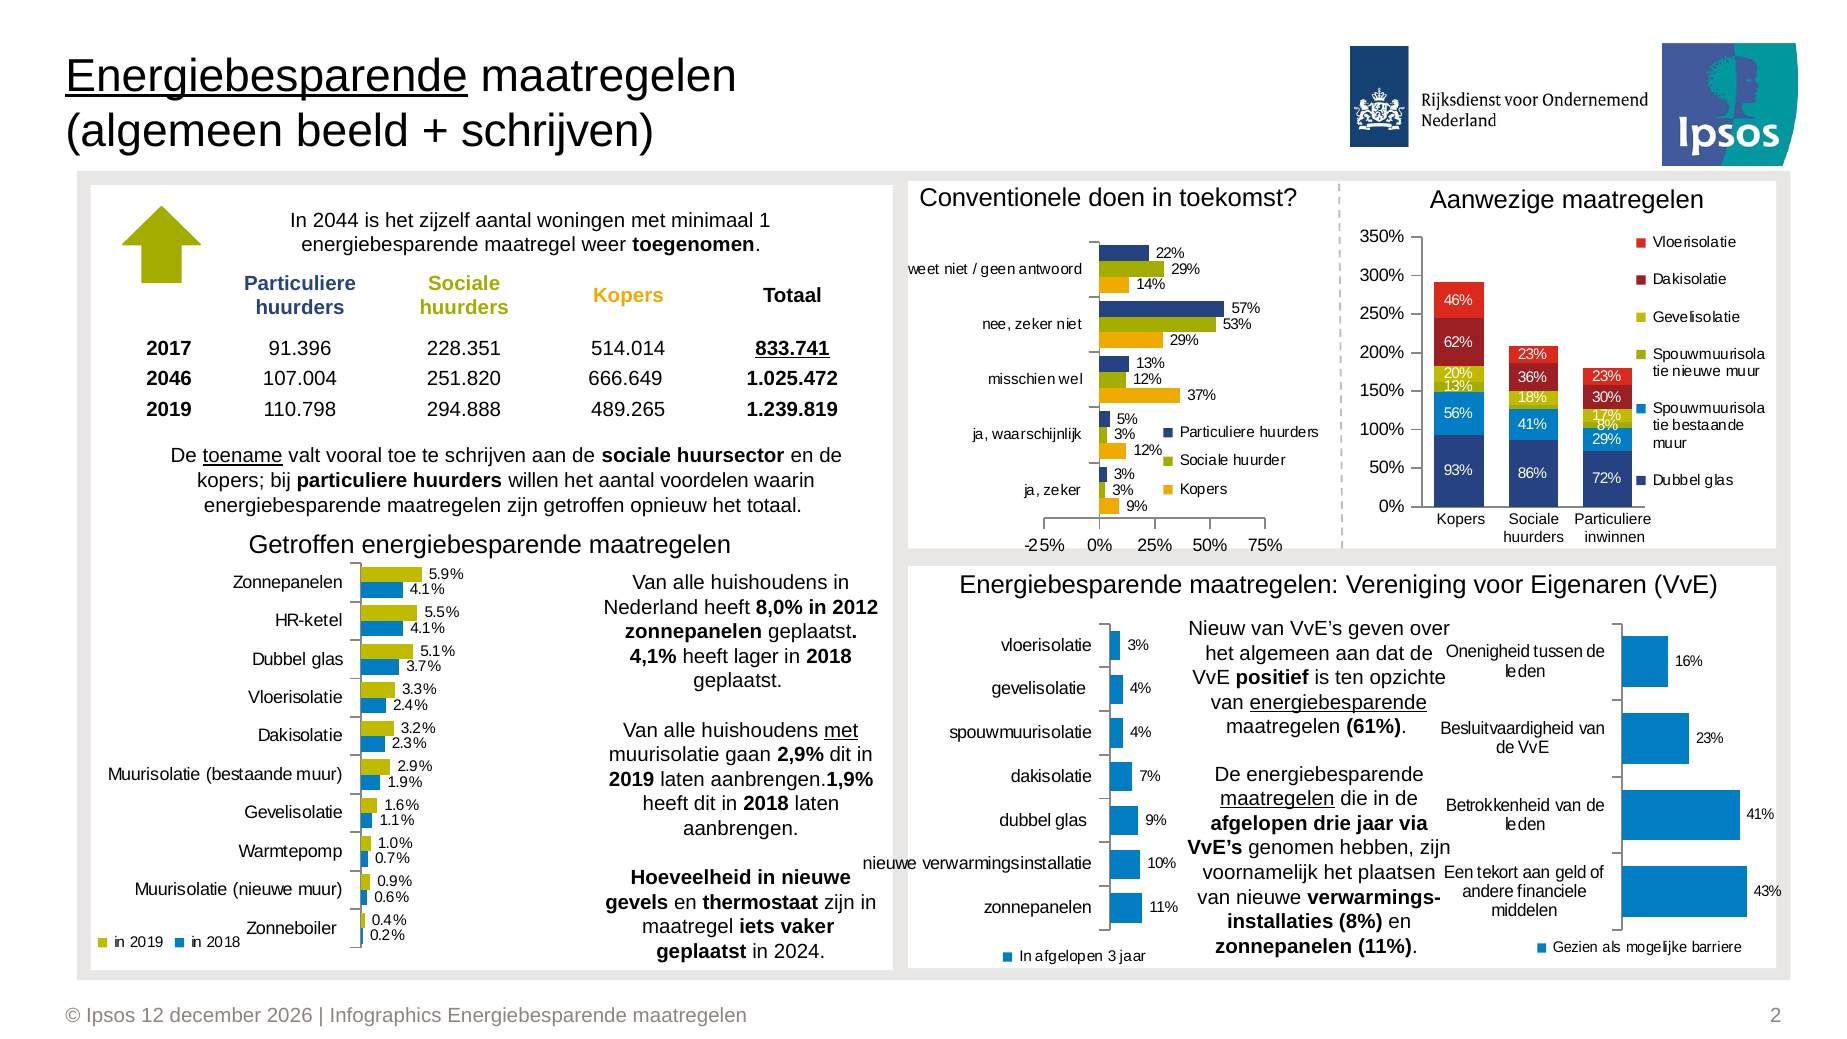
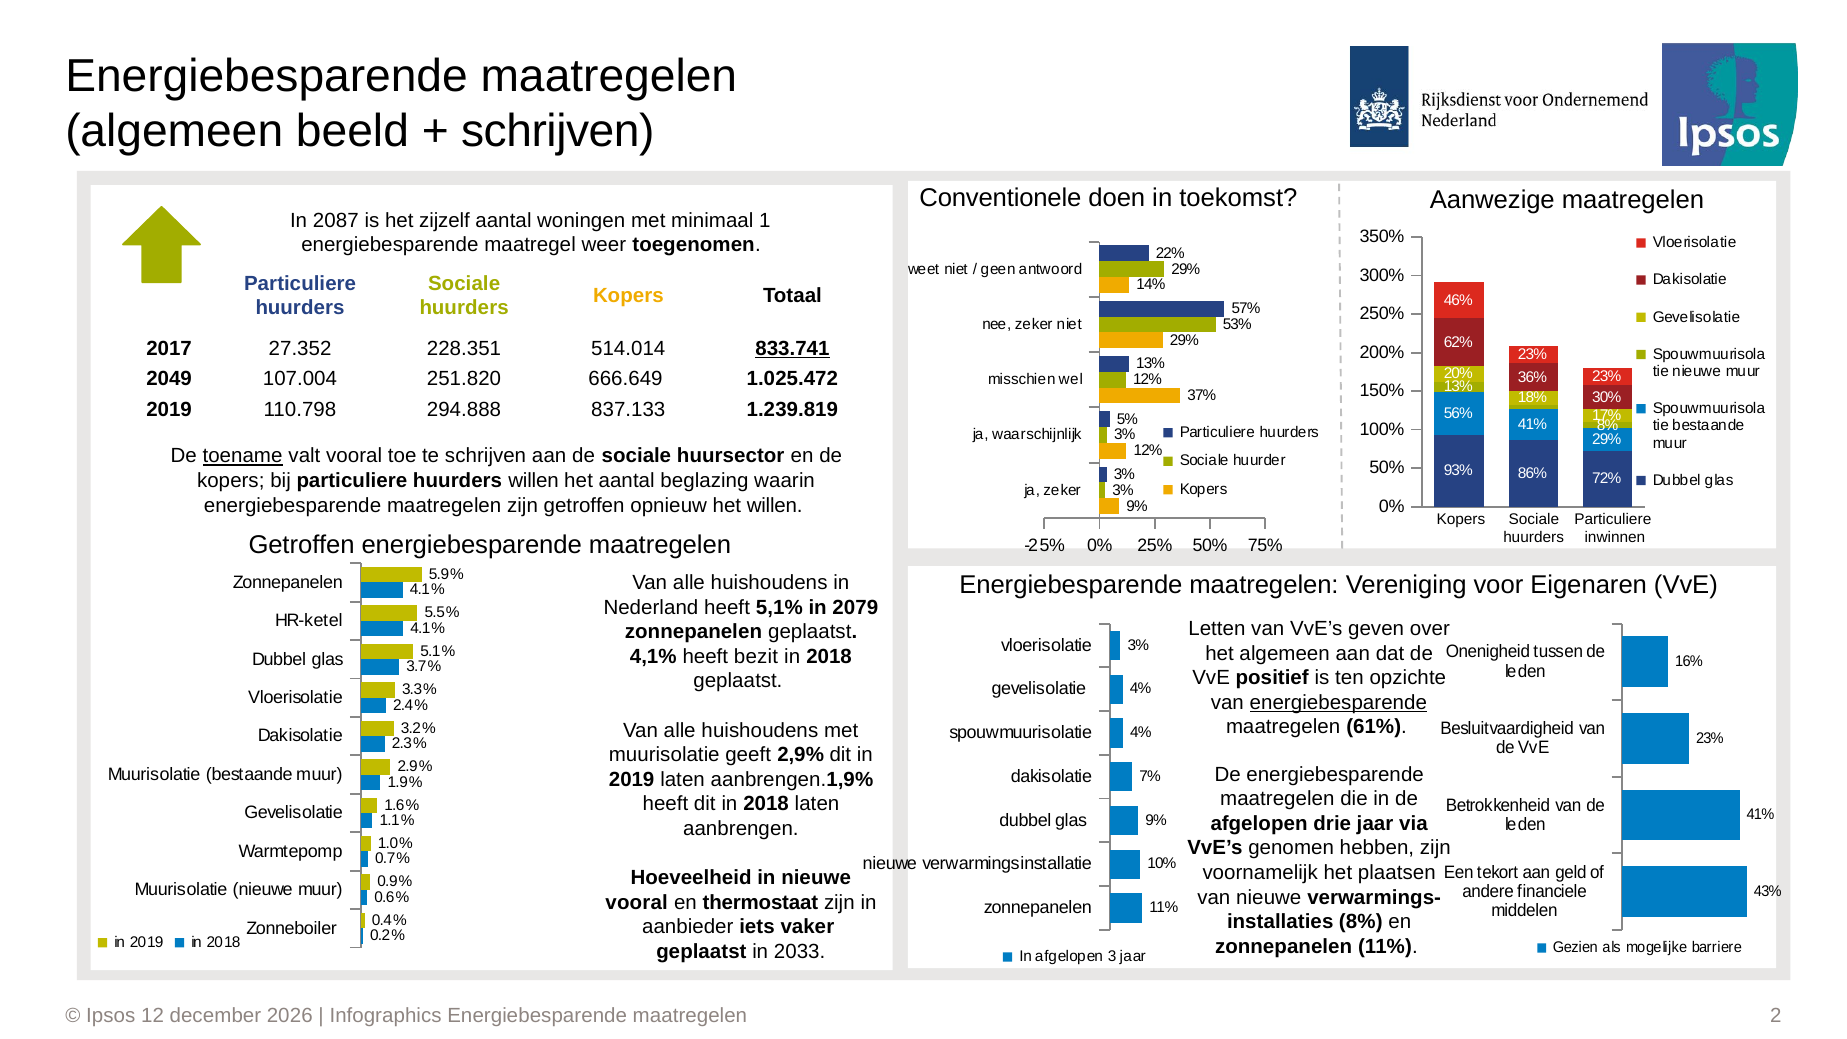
Energiebesparende at (267, 76) underline: present -> none
2044: 2044 -> 2087
91.396: 91.396 -> 27.352
2046: 2046 -> 2049
489.265: 489.265 -> 837.133
voordelen: voordelen -> beglazing
het totaal: totaal -> willen
8,0%: 8,0% -> 5,1%
2012: 2012 -> 2079
Nieuw: Nieuw -> Letten
lager: lager -> bezit
met at (841, 730) underline: present -> none
gaan: gaan -> geeft
maatregelen at (1277, 799) underline: present -> none
gevels at (637, 902): gevels -> vooral
maatregel at (688, 927): maatregel -> aanbieder
2024: 2024 -> 2033
